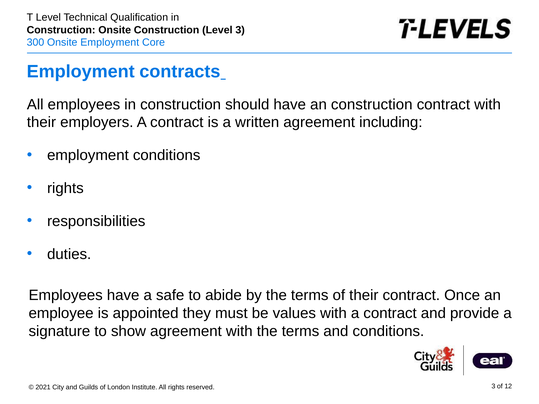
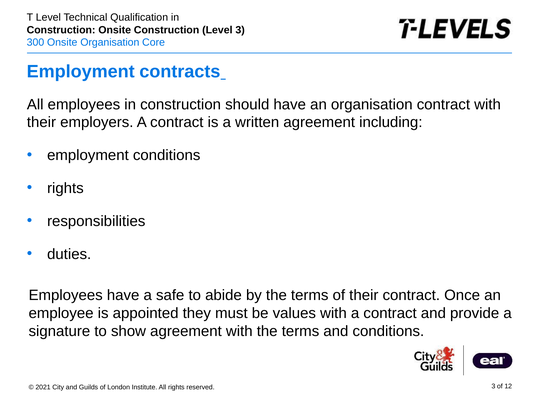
Employment at (110, 43): Employment -> Organisation
an construction: construction -> organisation
